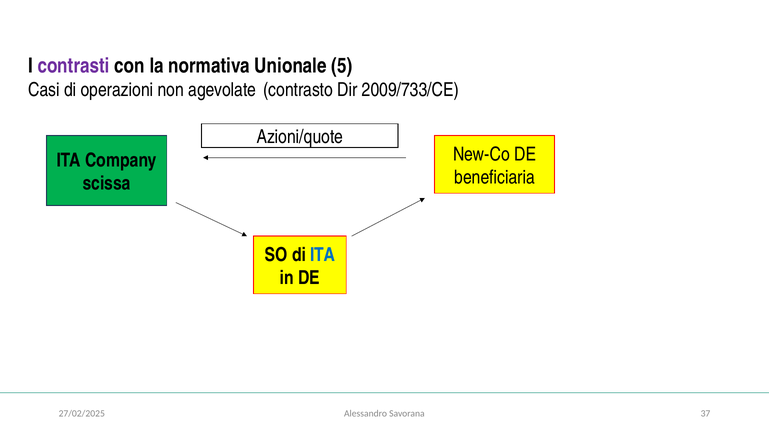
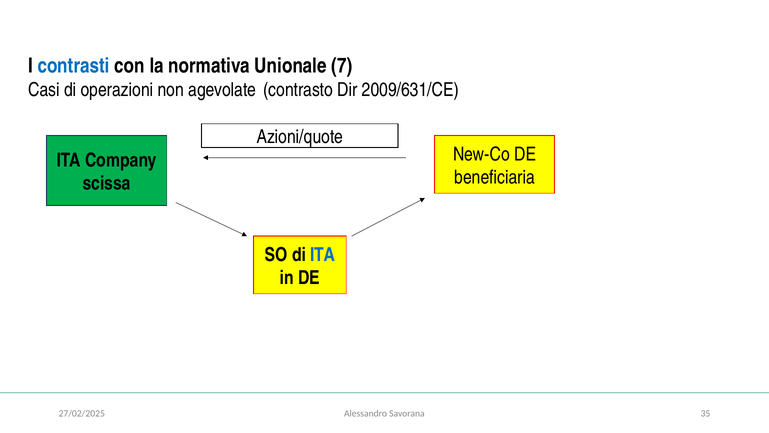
contrasti colour: purple -> blue
5: 5 -> 7
2009/733/CE: 2009/733/CE -> 2009/631/CE
37: 37 -> 35
